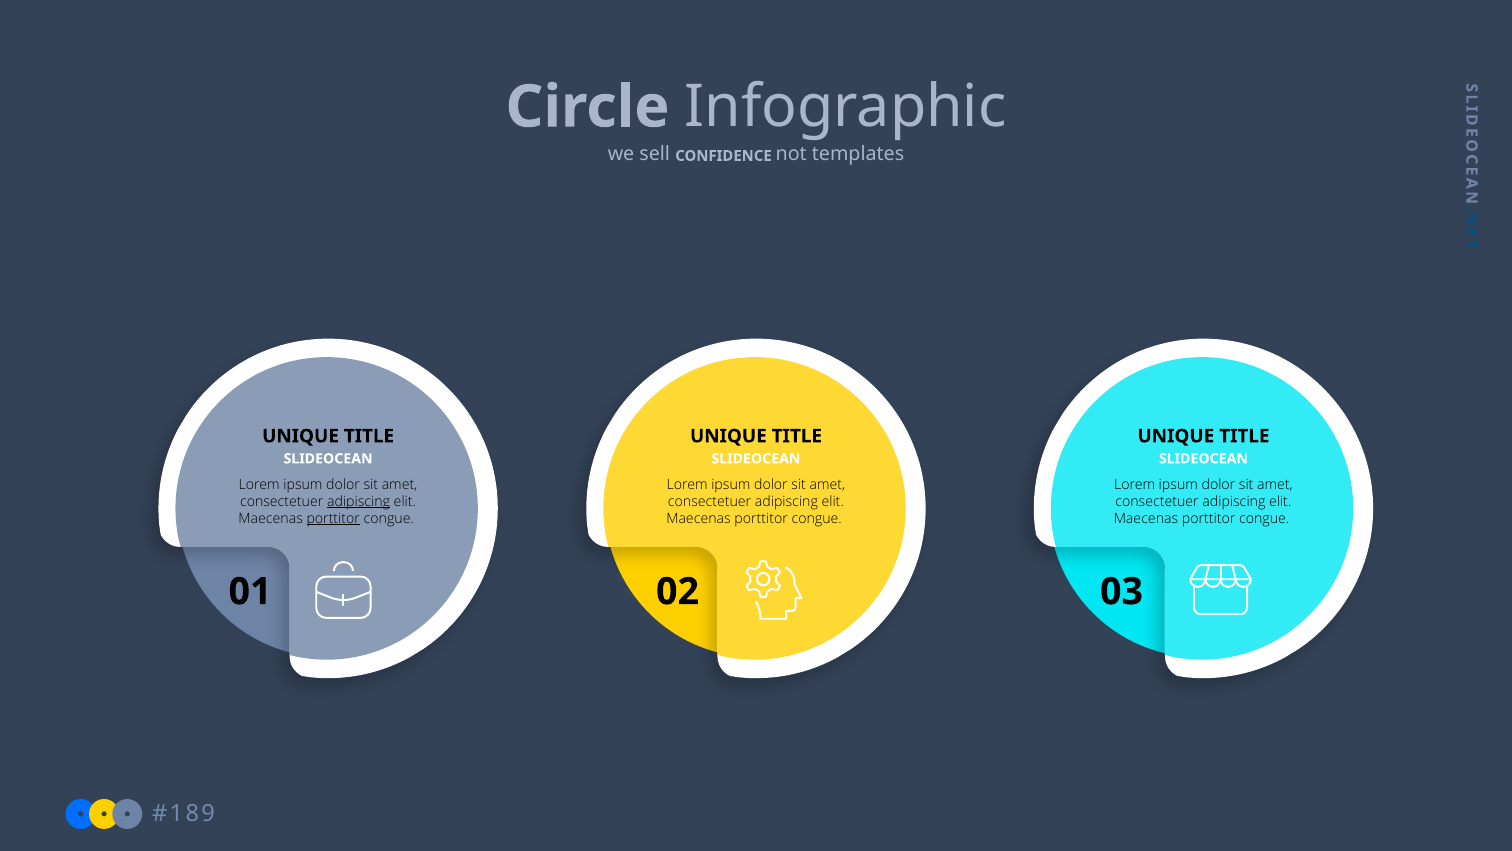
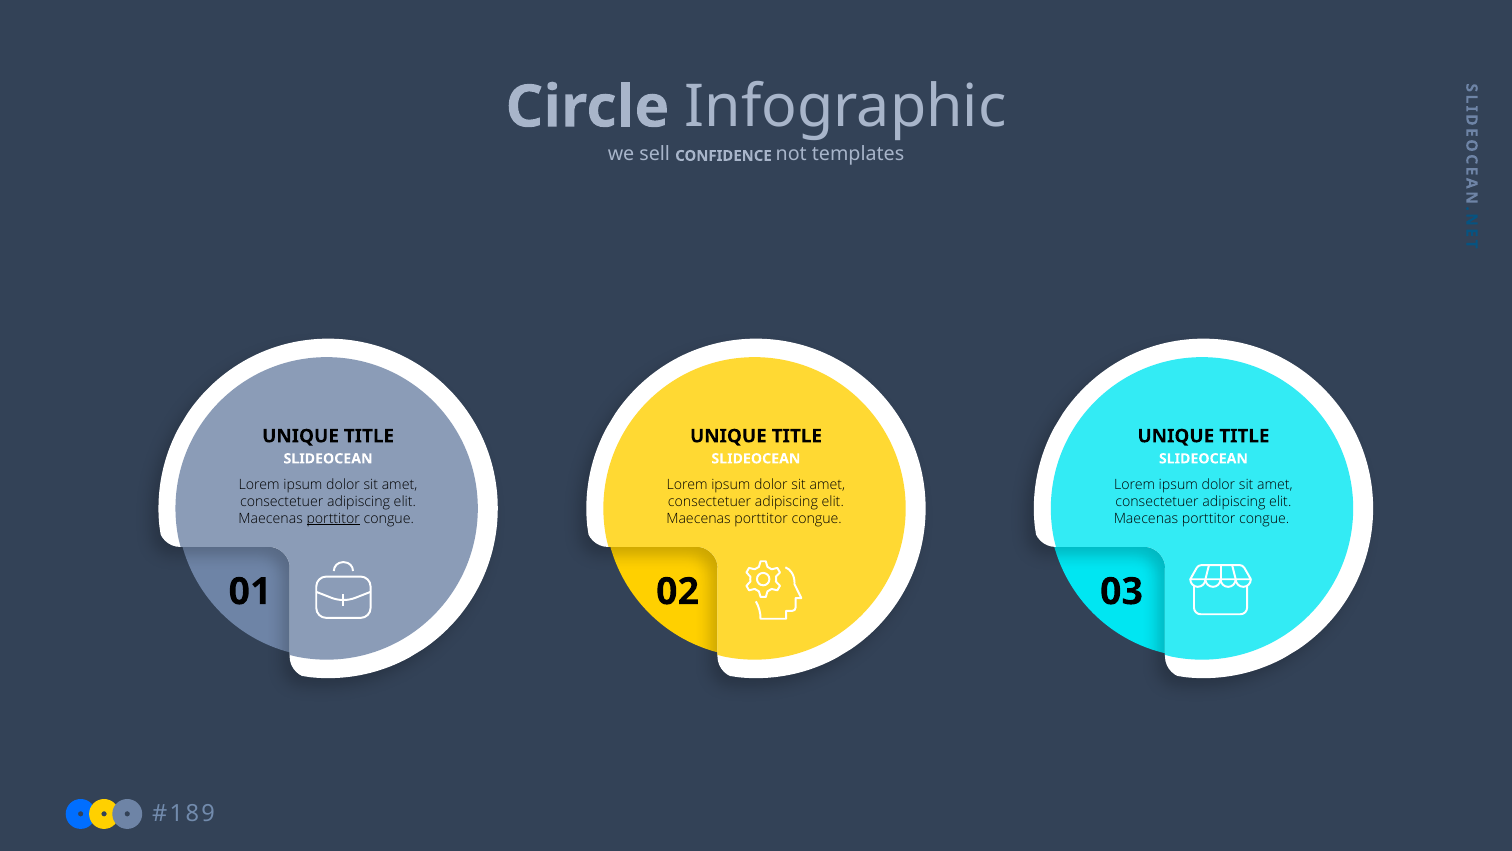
adipiscing at (359, 501) underline: present -> none
